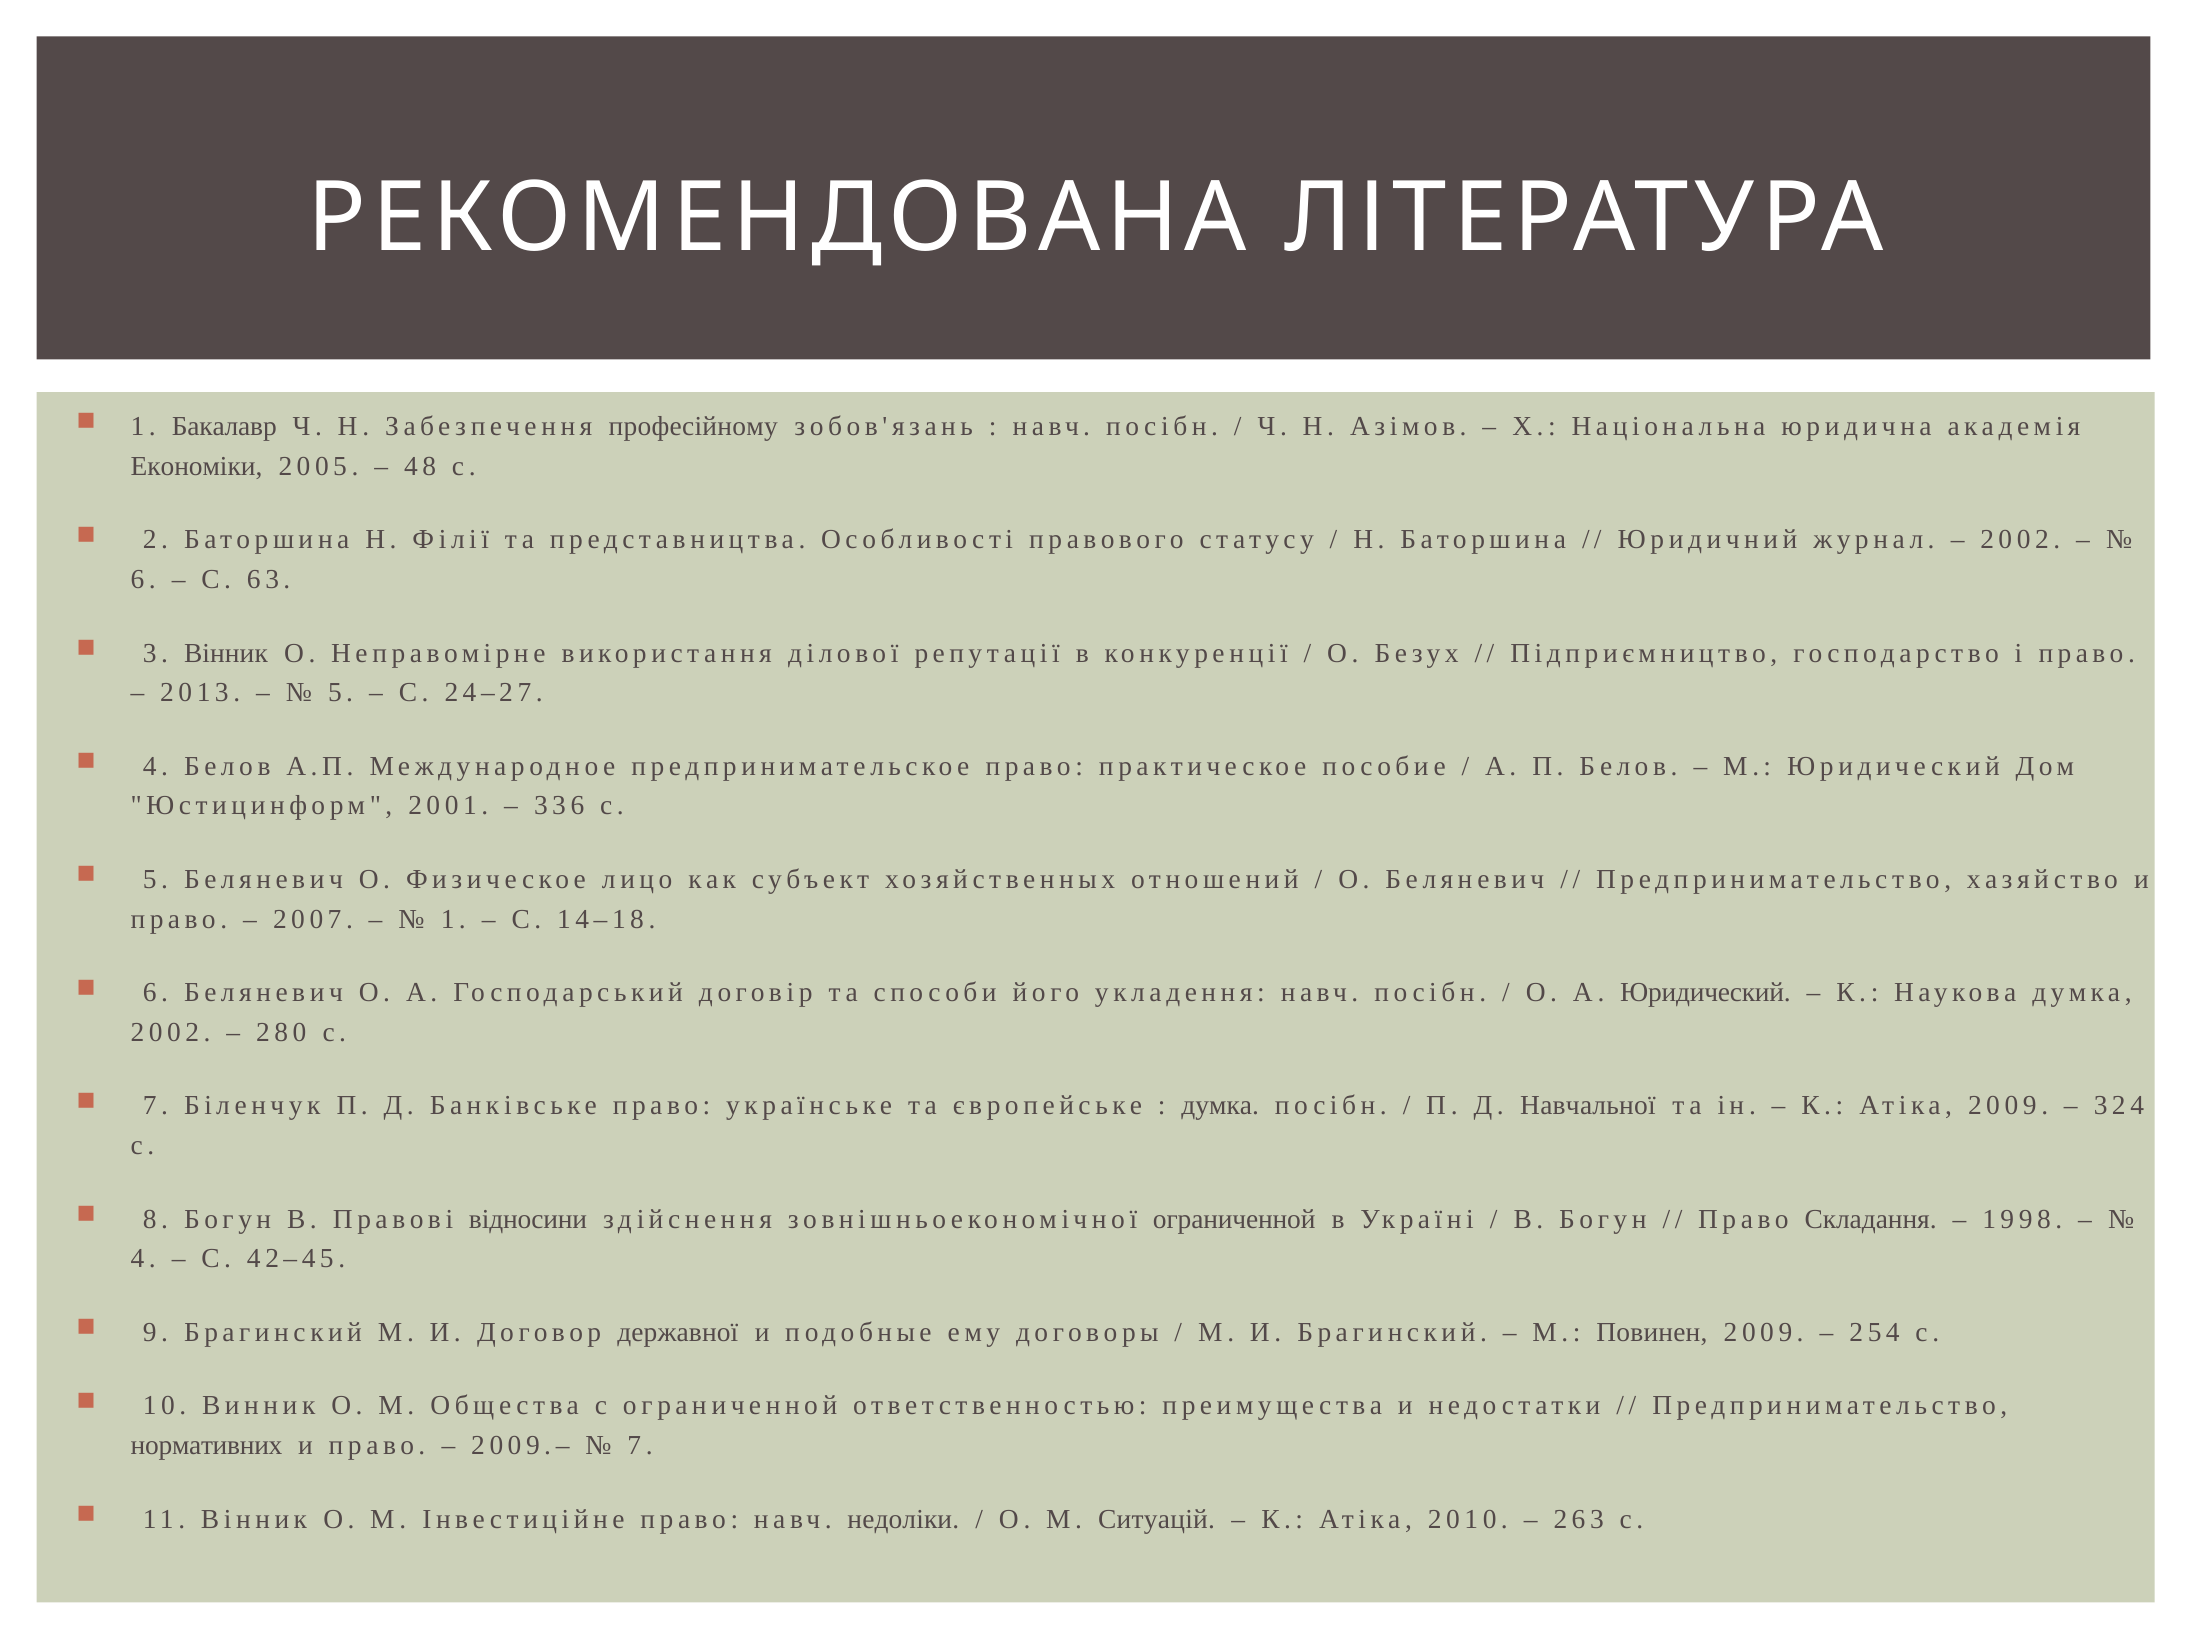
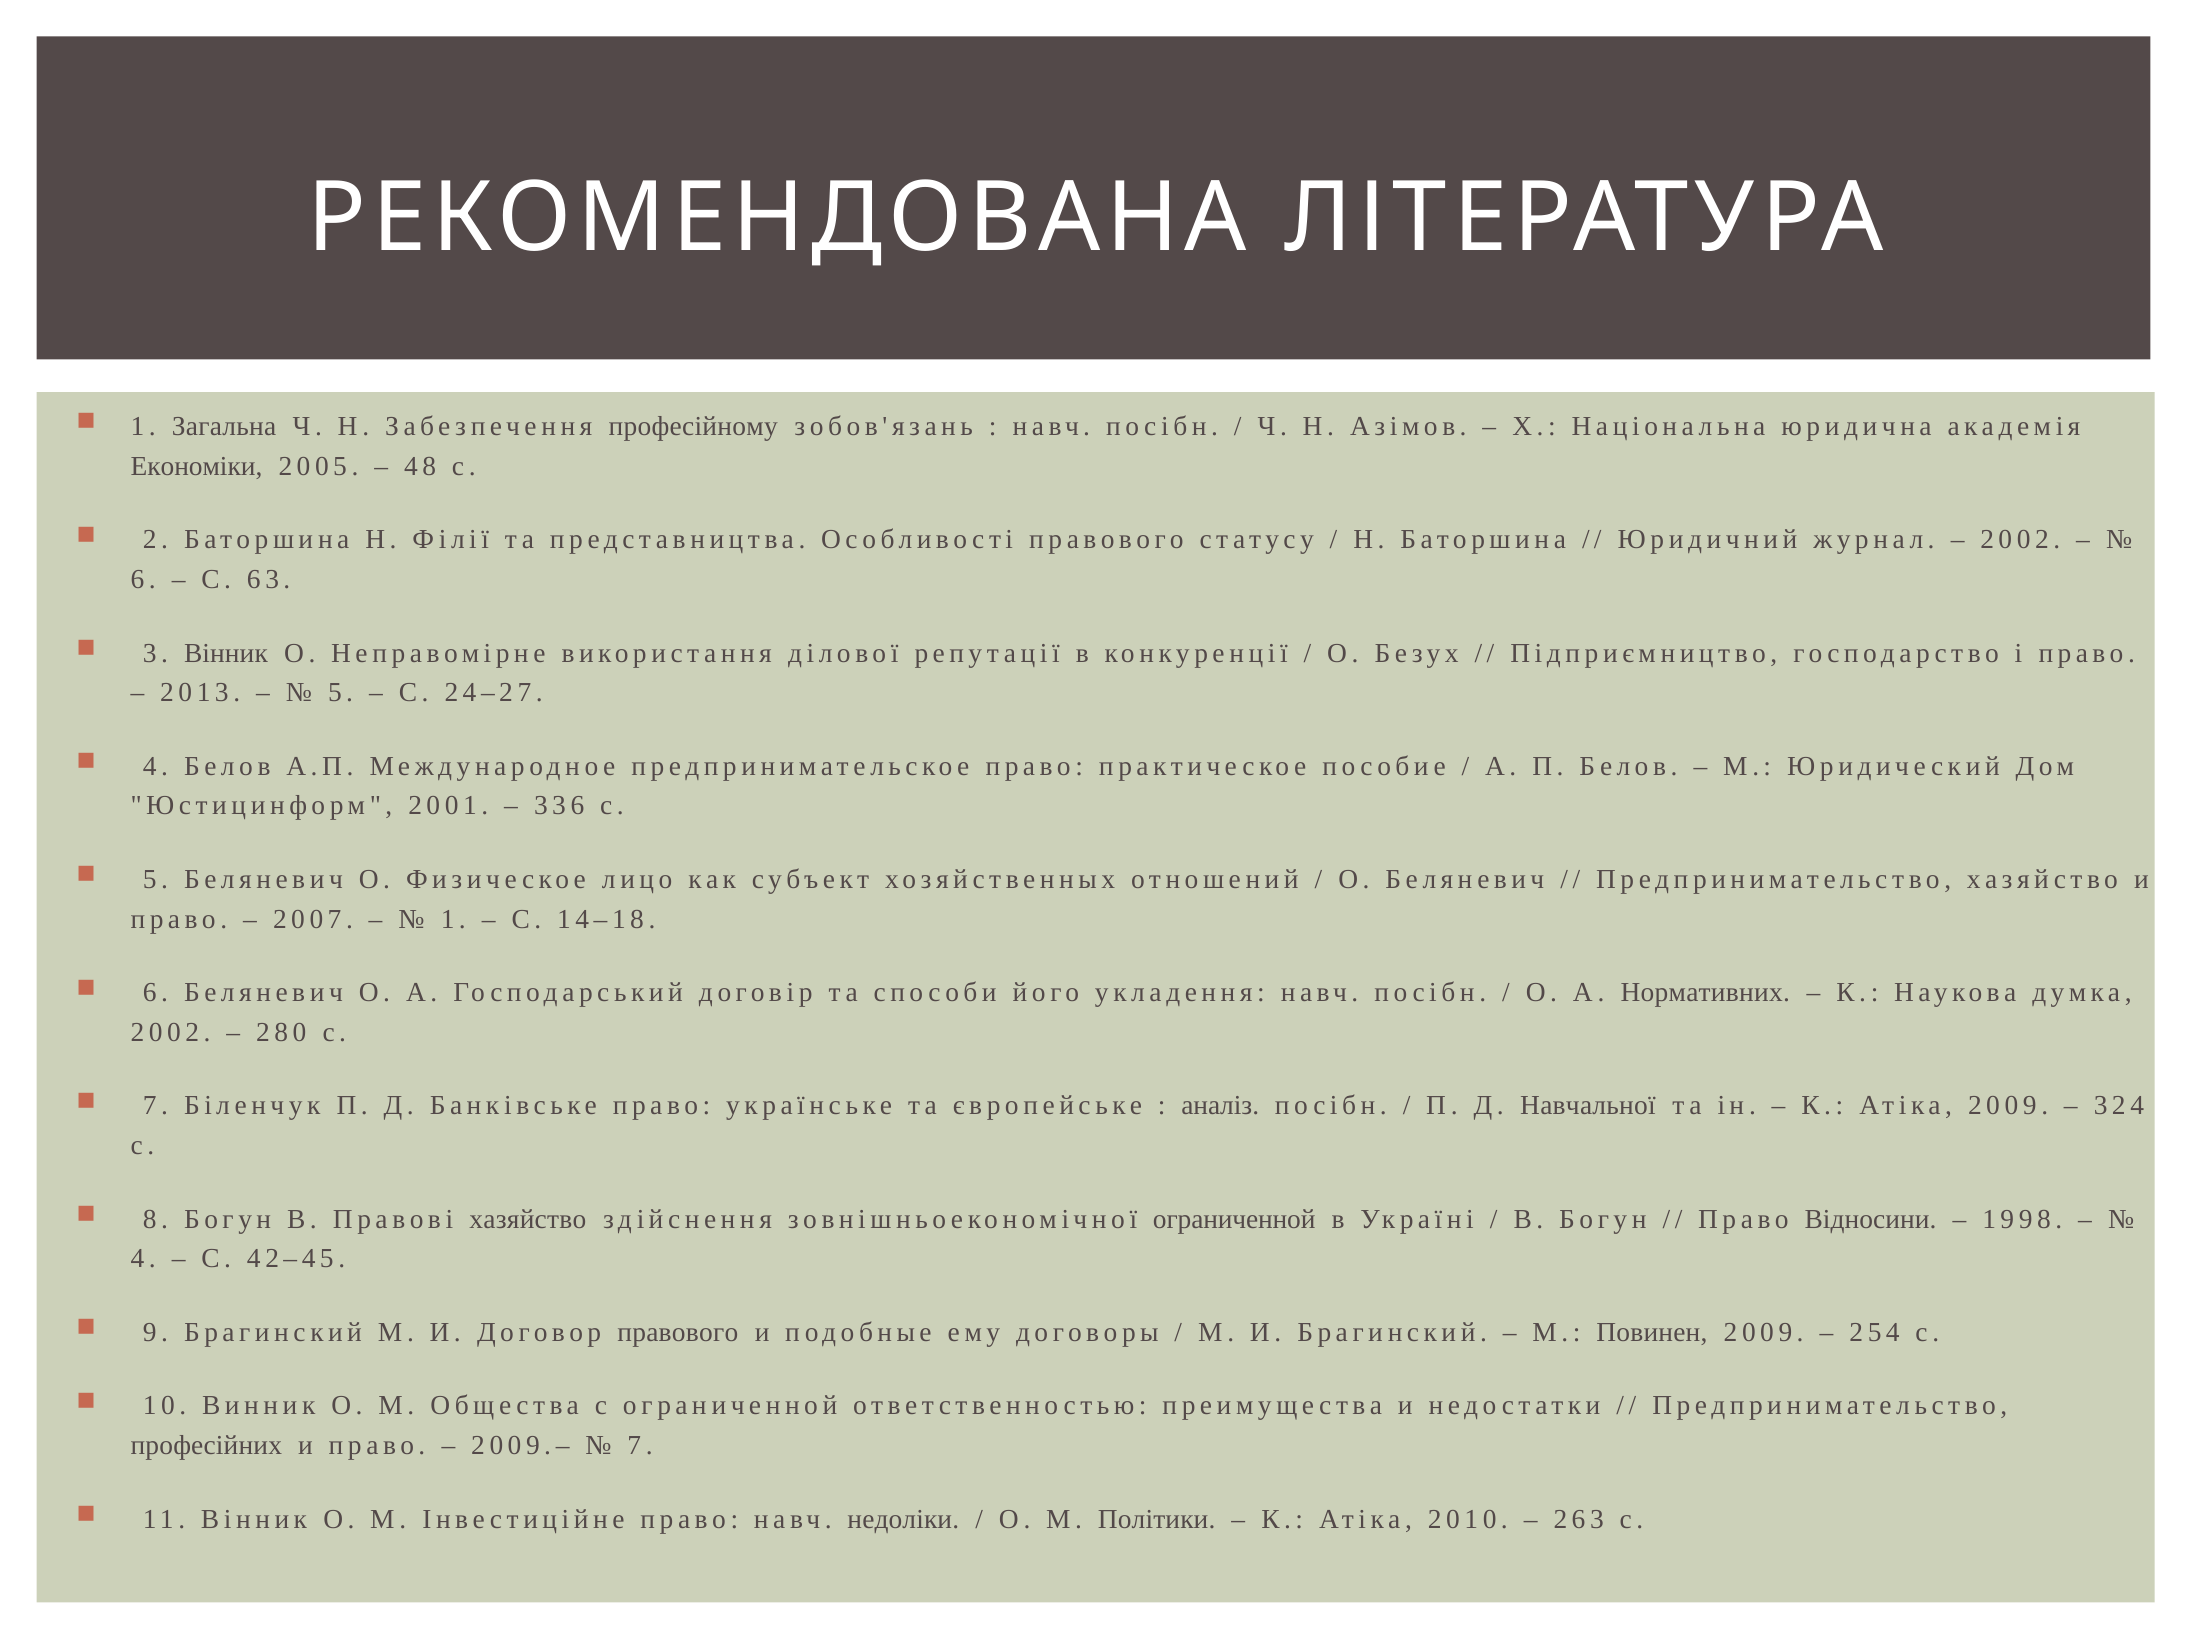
Бакалавр: Бакалавр -> Загальна
А Юридический: Юридический -> Нормативних
думка at (1220, 1106): думка -> аналіз
Правові відносини: відносини -> хазяйство
Складання: Складання -> Відносини
Договор державної: державної -> правового
нормативних: нормативних -> професійних
Ситуацій: Ситуацій -> Політики
